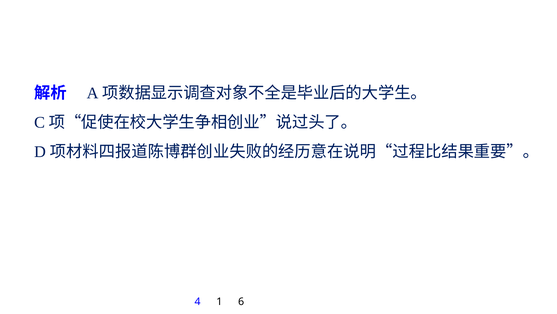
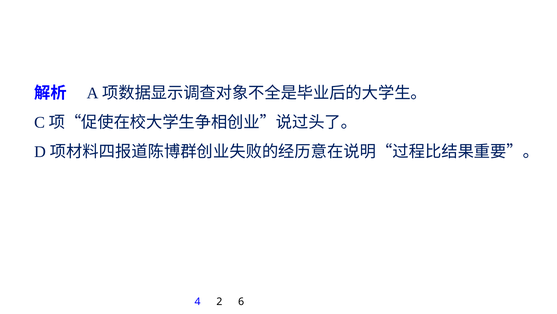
1: 1 -> 2
